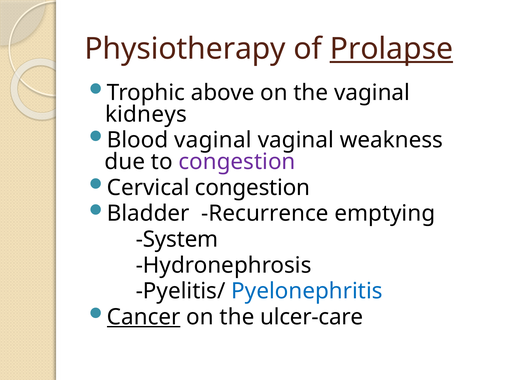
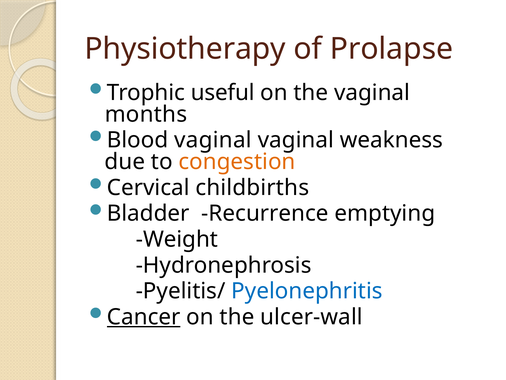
Prolapse underline: present -> none
above: above -> useful
kidneys: kidneys -> months
congestion at (237, 162) colour: purple -> orange
Cervical congestion: congestion -> childbirths
System: System -> Weight
ulcer-care: ulcer-care -> ulcer-wall
